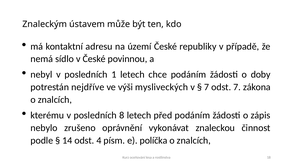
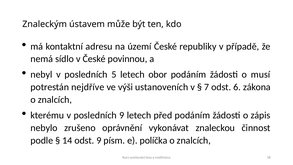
1: 1 -> 5
chce: chce -> obor
doby: doby -> musí
mysliveckých: mysliveckých -> ustanoveních
odst 7: 7 -> 6
posledních 8: 8 -> 9
odst 4: 4 -> 9
